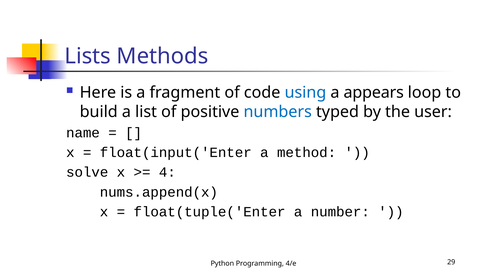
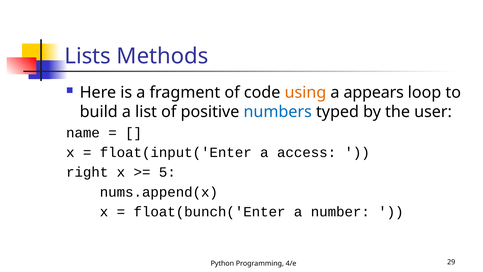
using colour: blue -> orange
method: method -> access
solve: solve -> right
4: 4 -> 5
float(tuple('Enter: float(tuple('Enter -> float(bunch('Enter
